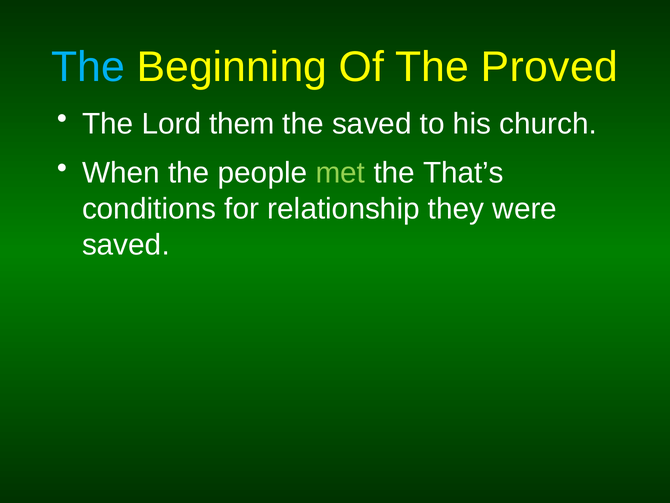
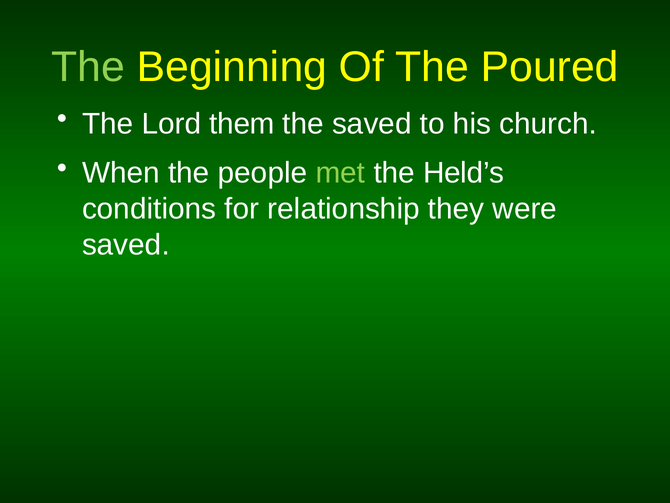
The at (88, 67) colour: light blue -> light green
Proved: Proved -> Poured
That’s: That’s -> Held’s
